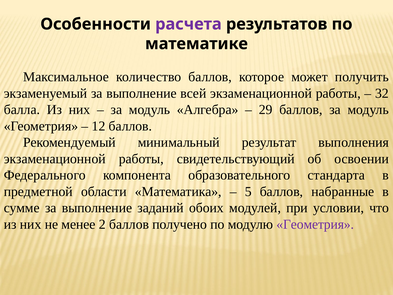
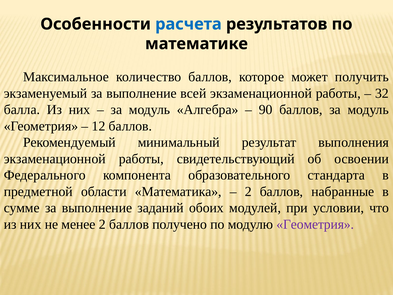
расчета colour: purple -> blue
29: 29 -> 90
5 at (248, 191): 5 -> 2
